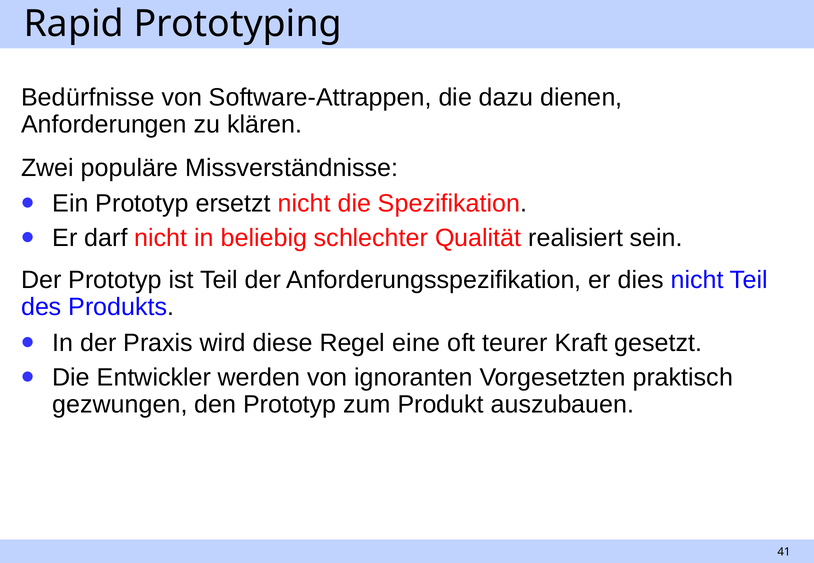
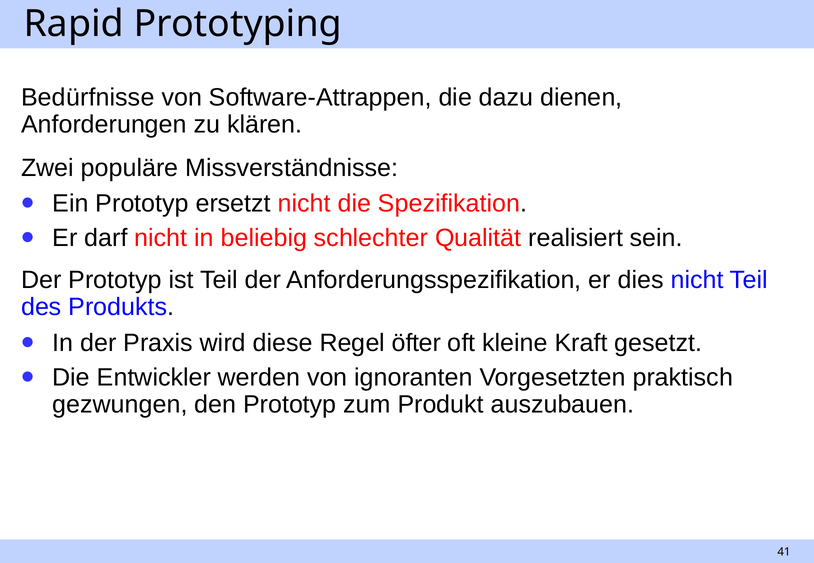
eine: eine -> öfter
teurer: teurer -> kleine
